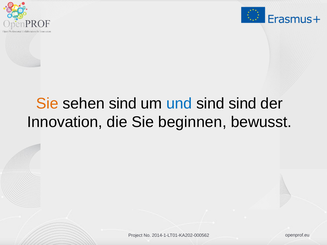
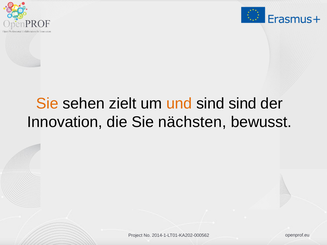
sehen sind: sind -> zielt
und colour: blue -> orange
beginnen: beginnen -> nächsten
